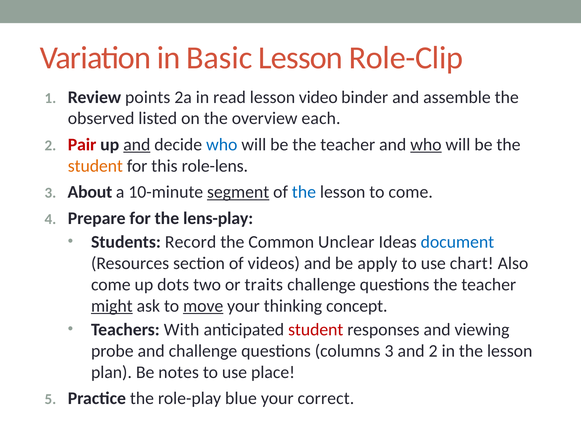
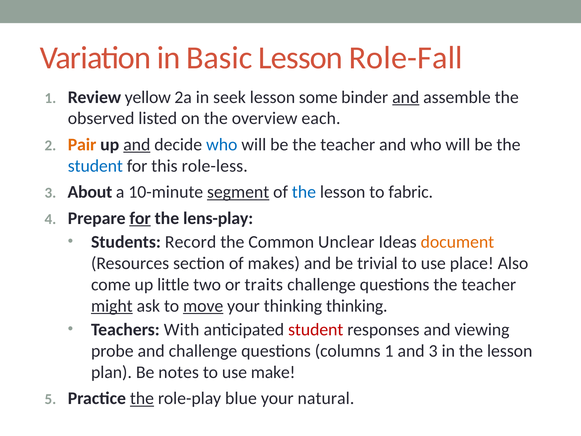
Role-Clip: Role-Clip -> Role-Fall
points: points -> yellow
read: read -> seek
video: video -> some
and at (406, 97) underline: none -> present
Pair colour: red -> orange
who at (426, 145) underline: present -> none
student at (95, 166) colour: orange -> blue
role-lens: role-lens -> role-less
to come: come -> fabric
for at (140, 218) underline: none -> present
document colour: blue -> orange
videos: videos -> makes
apply: apply -> trivial
chart: chart -> place
dots: dots -> little
thinking concept: concept -> thinking
columns 3: 3 -> 1
and 2: 2 -> 3
place: place -> make
the at (142, 398) underline: none -> present
correct: correct -> natural
